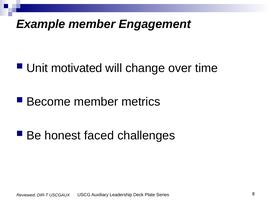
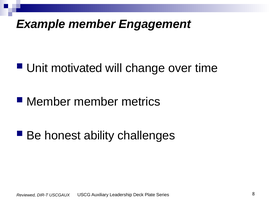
Become at (49, 102): Become -> Member
faced: faced -> ability
